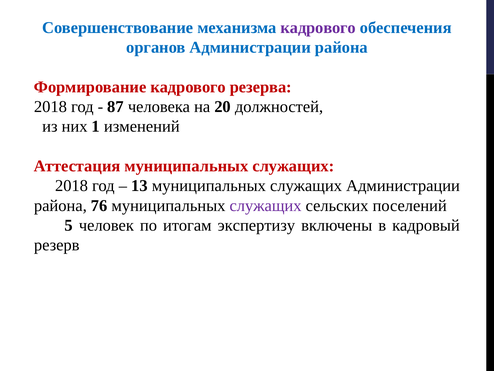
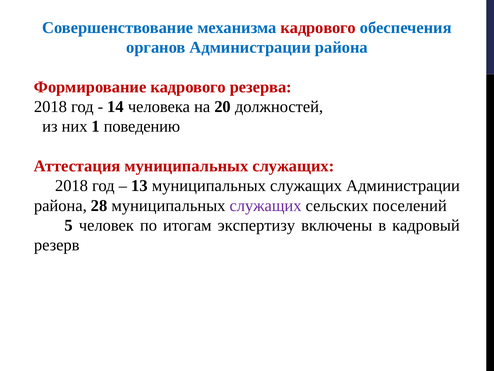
кадрового at (318, 28) colour: purple -> red
87: 87 -> 14
изменений: изменений -> поведению
76: 76 -> 28
